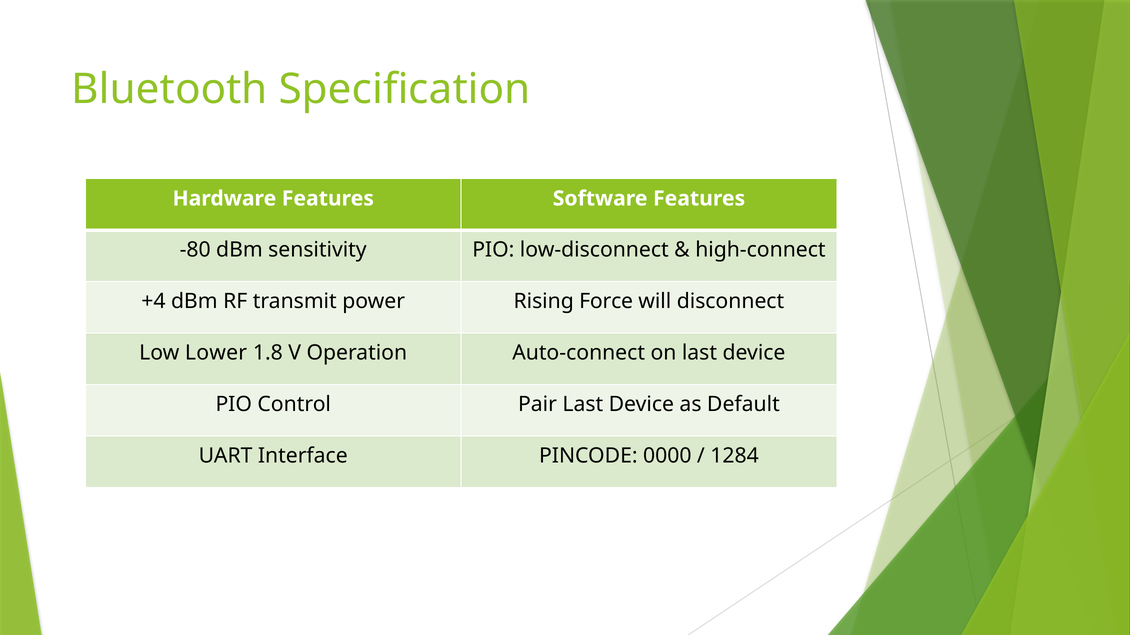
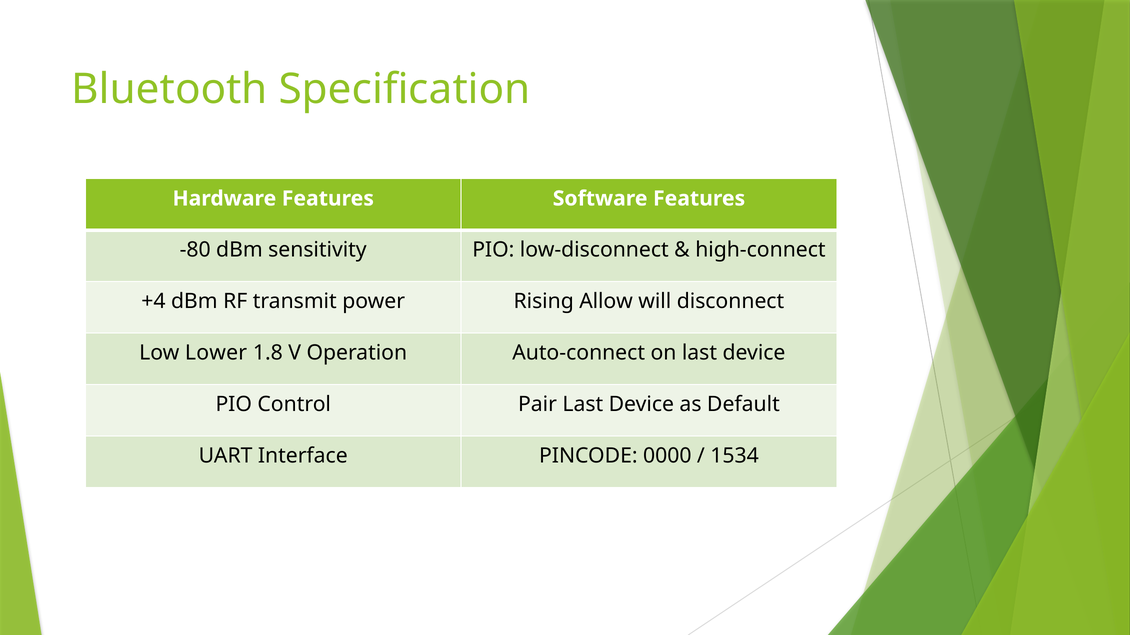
Force: Force -> Allow
1284: 1284 -> 1534
